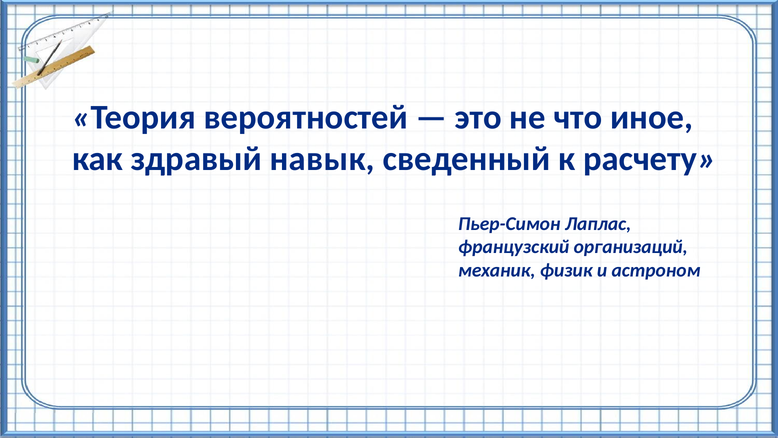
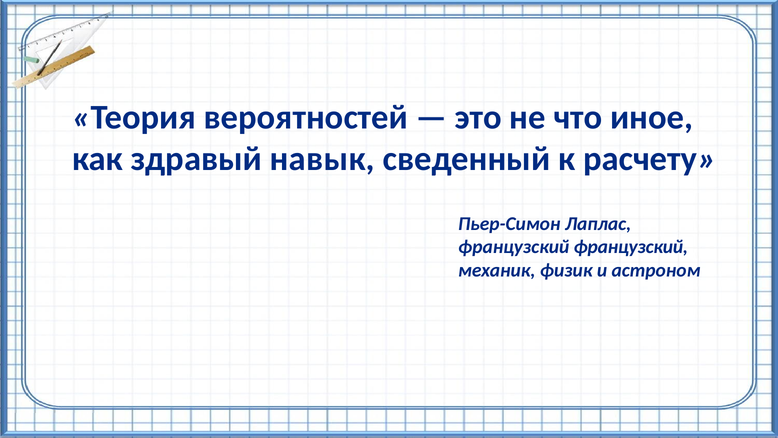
французский организаций: организаций -> французский
